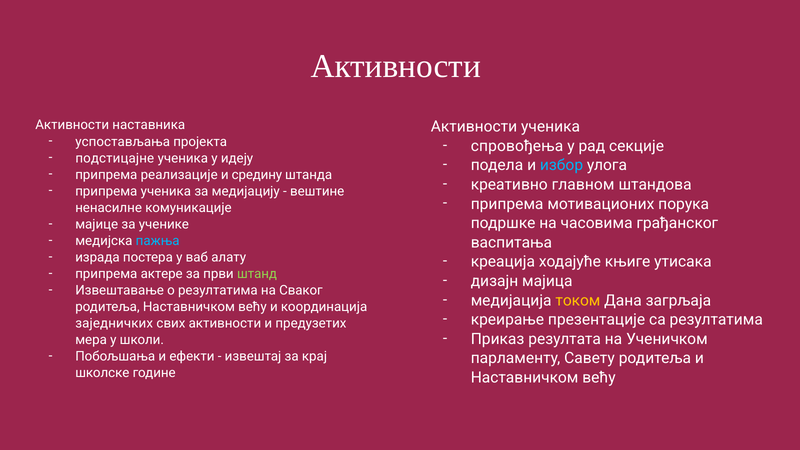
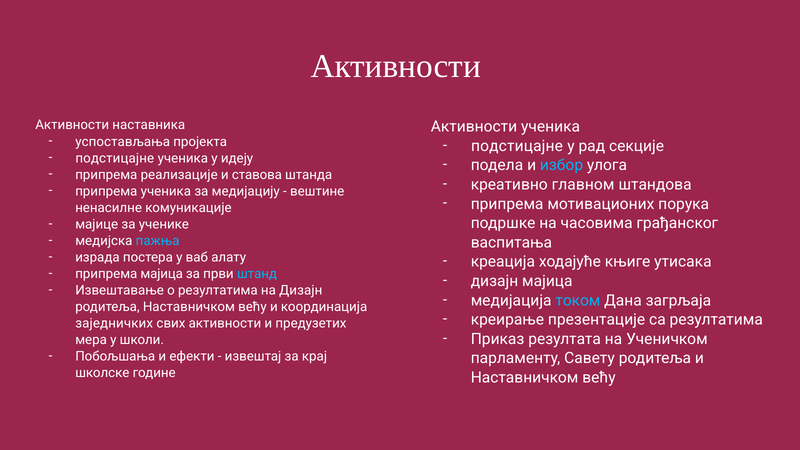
спровођења at (517, 146): спровођења -> подстицајне
средину: средину -> ставова
припрема актере: актере -> мајица
штанд colour: light green -> light blue
на Сваког: Сваког -> Дизајн
током colour: yellow -> light blue
